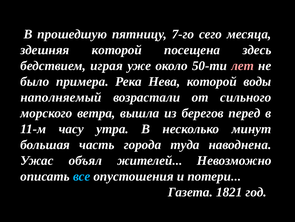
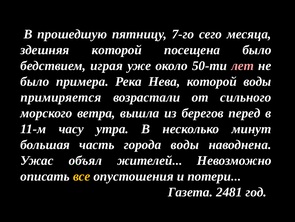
посещена здесь: здесь -> было
наполняемый: наполняемый -> примиряется
города туда: туда -> воды
все colour: light blue -> yellow
1821: 1821 -> 2481
